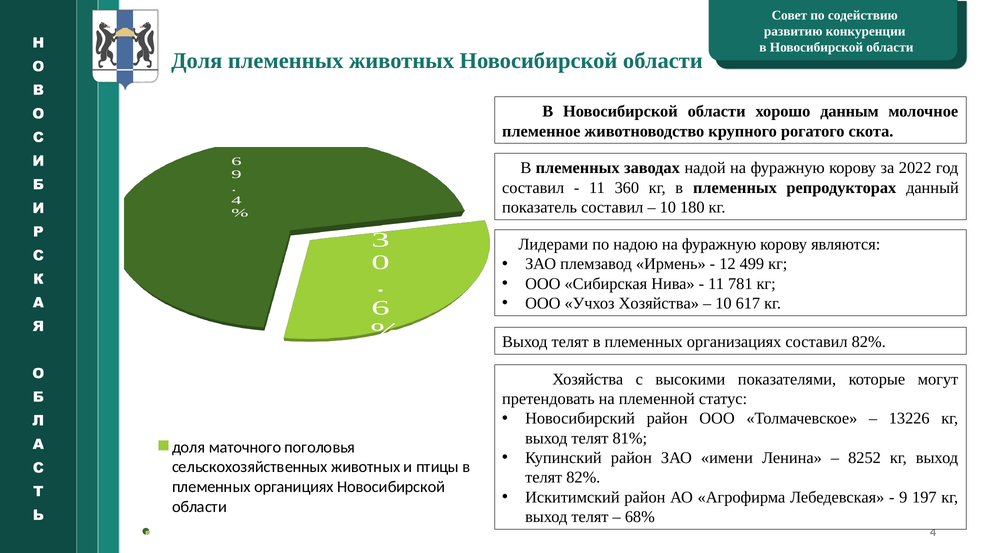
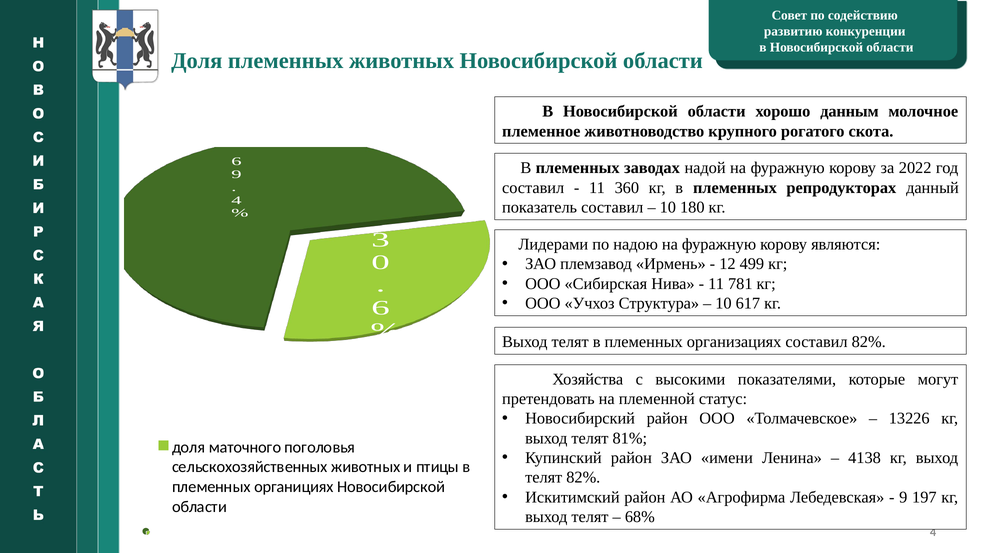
Учхоз Хозяйства: Хозяйства -> Структура
8252: 8252 -> 4138
